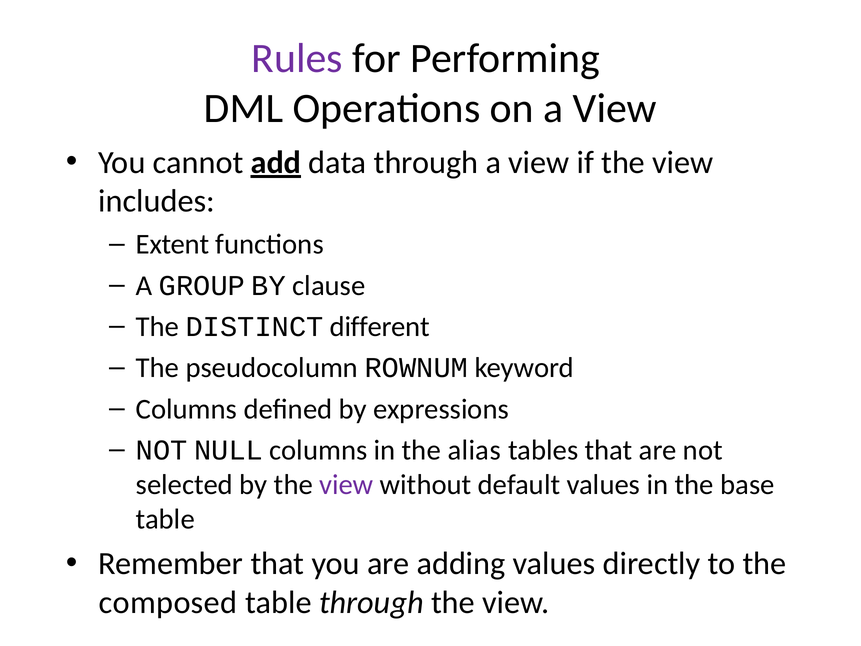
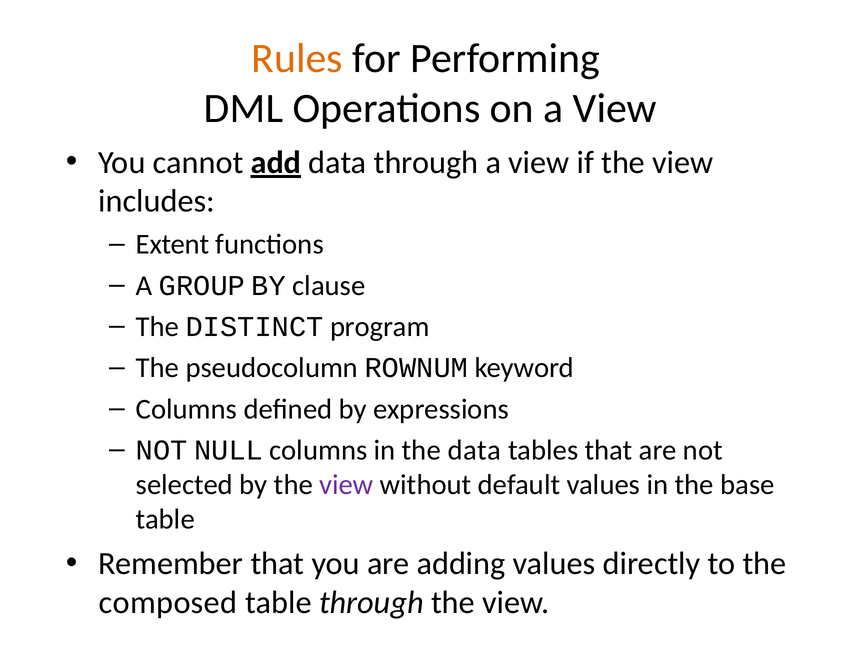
Rules colour: purple -> orange
different: different -> program
the alias: alias -> data
